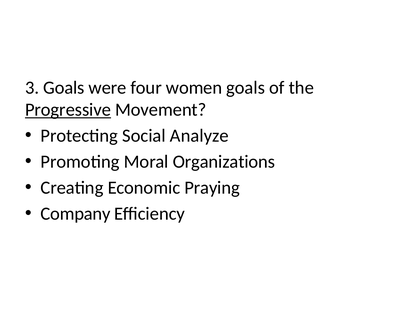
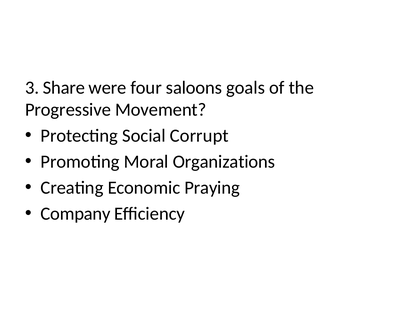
3 Goals: Goals -> Share
women: women -> saloons
Progressive underline: present -> none
Analyze: Analyze -> Corrupt
